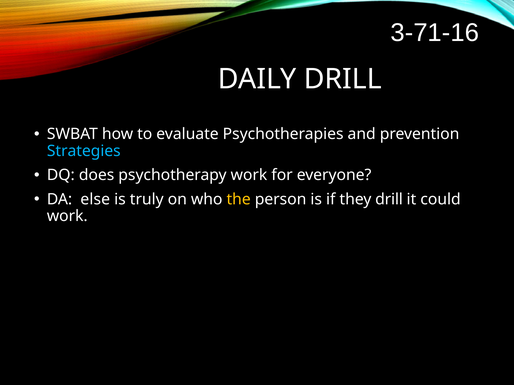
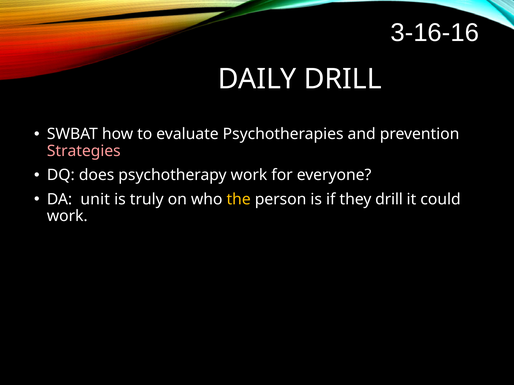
3-71-16: 3-71-16 -> 3-16-16
Strategies colour: light blue -> pink
else: else -> unit
